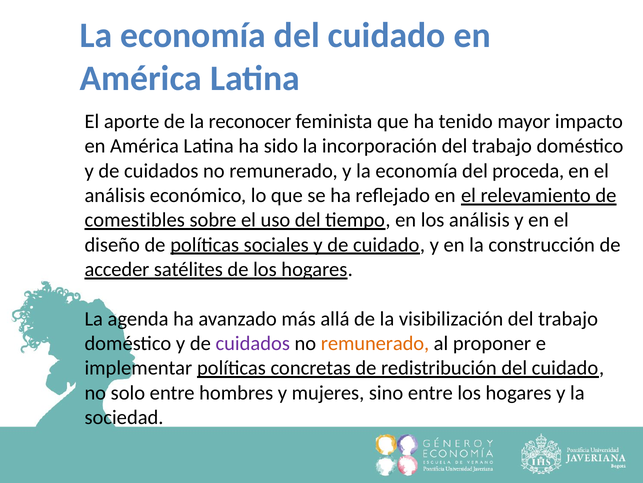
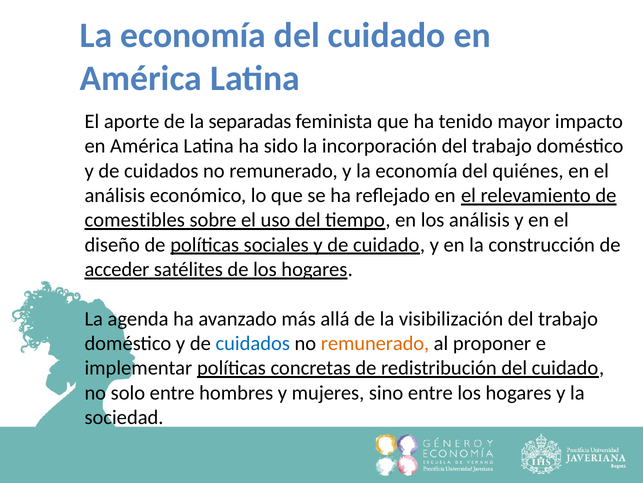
reconocer: reconocer -> separadas
proceda: proceda -> quiénes
cuidados at (253, 343) colour: purple -> blue
